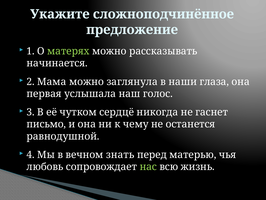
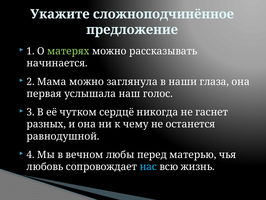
письмо: письмо -> разных
знать: знать -> любы
нас colour: light green -> light blue
